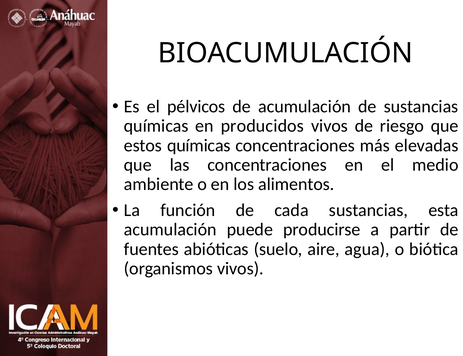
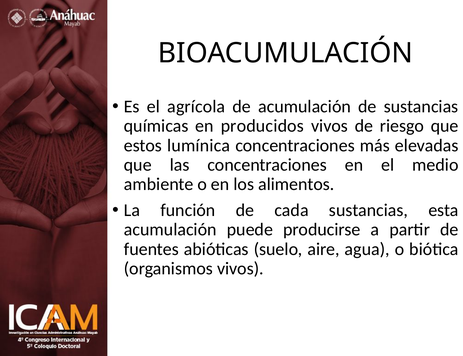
pélvicos: pélvicos -> agrícola
estos químicas: químicas -> lumínica
